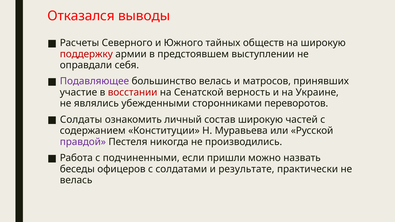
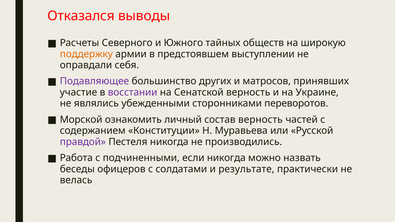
поддержку colour: red -> orange
большинство велась: велась -> других
восстании colour: red -> purple
Солдаты: Солдаты -> Морской
состав широкую: широкую -> верность
если пришли: пришли -> никогда
